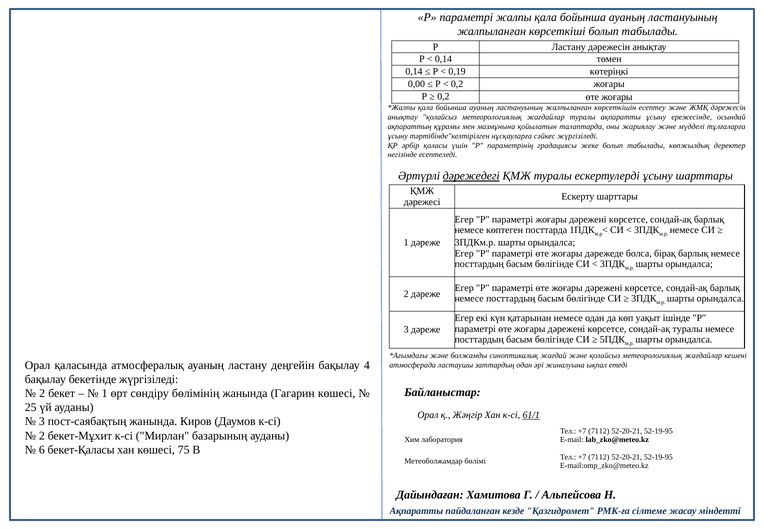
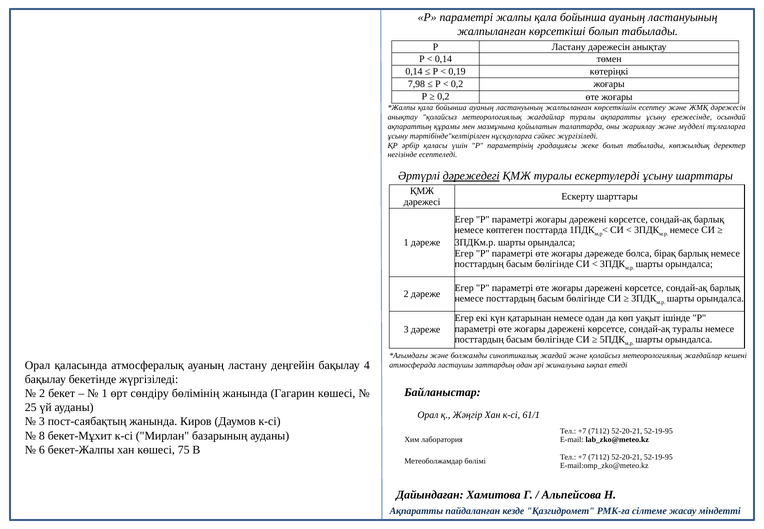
0,00: 0,00 -> 7,98
61/1 underline: present -> none
2 at (42, 436): 2 -> 8
бекет-Қаласы: бекет-Қаласы -> бекет-Жалпы
